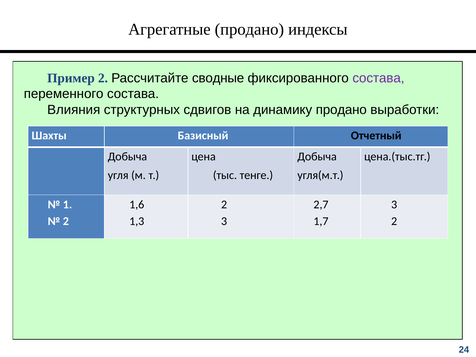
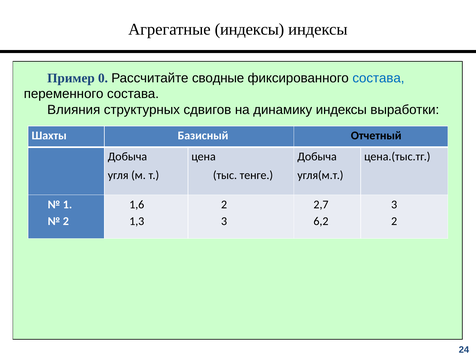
Агрегатные продано: продано -> индексы
Пример 2: 2 -> 0
состава at (378, 78) colour: purple -> blue
динамику продано: продано -> индексы
1,7: 1,7 -> 6,2
